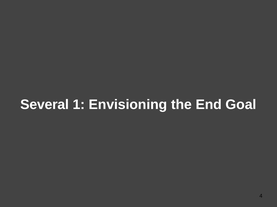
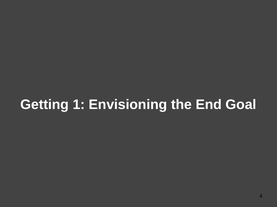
Several: Several -> Getting
